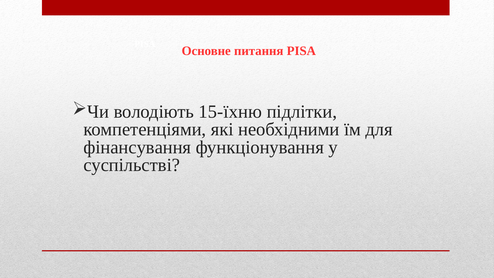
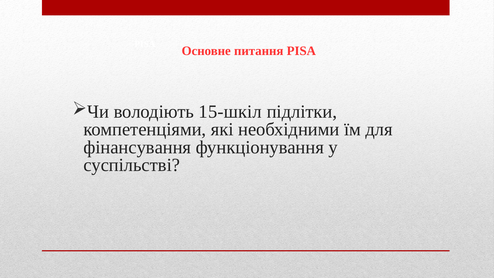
15-їхню: 15-їхню -> 15-шкіл
